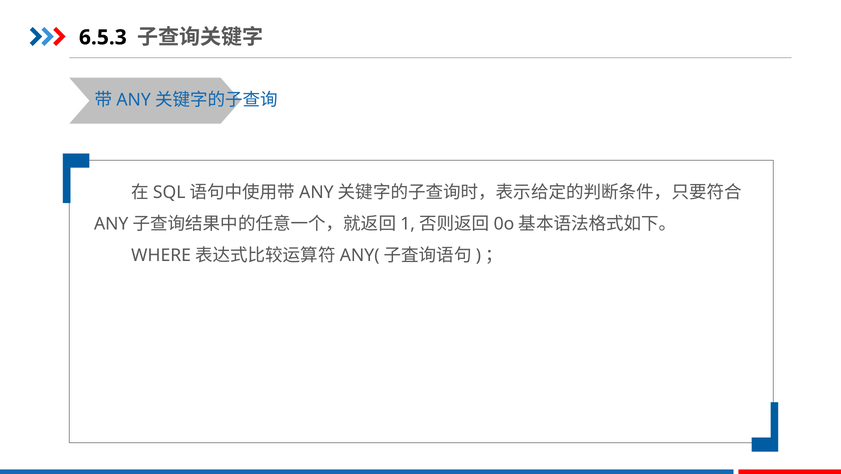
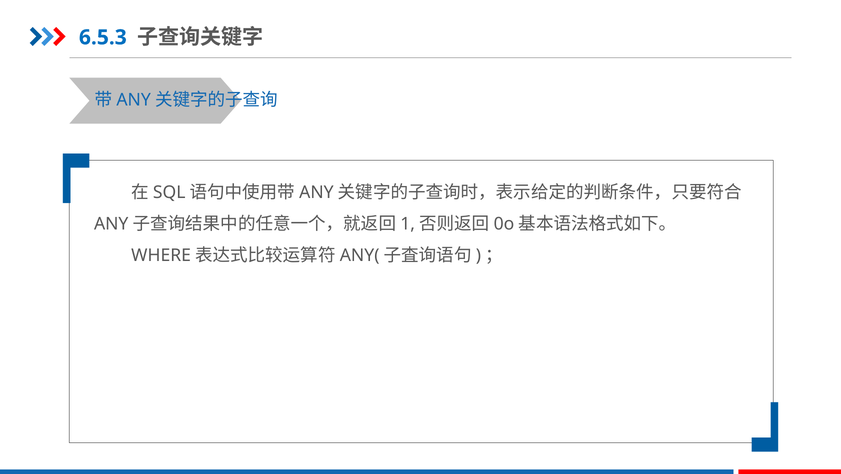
6.5.3 colour: black -> blue
